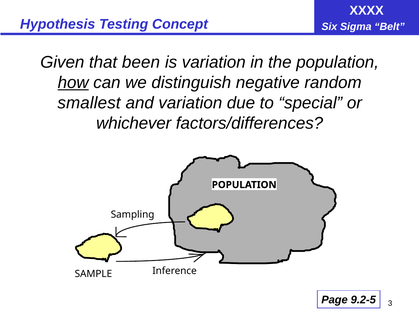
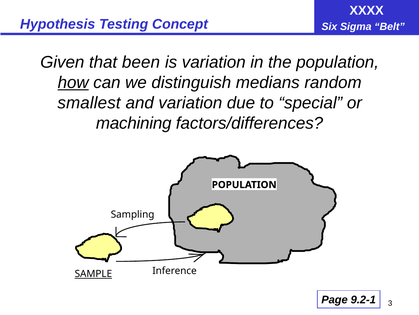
negative: negative -> medians
whichever: whichever -> machining
SAMPLE underline: none -> present
9.2-5: 9.2-5 -> 9.2-1
